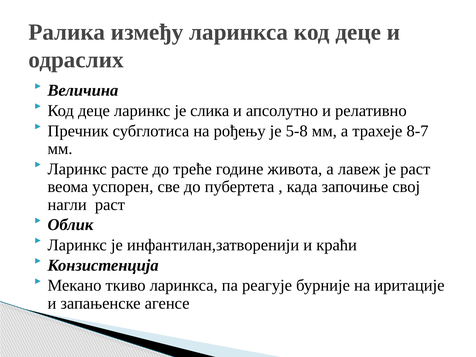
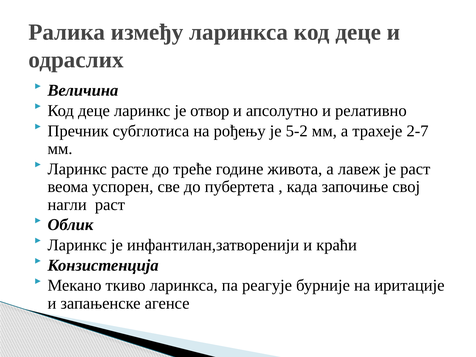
слика: слика -> отвор
5-8: 5-8 -> 5-2
8-7: 8-7 -> 2-7
